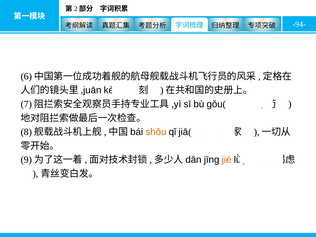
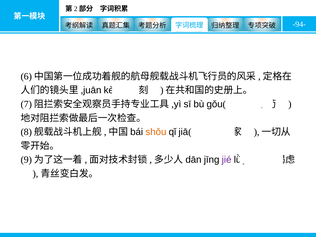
jié colour: orange -> purple
